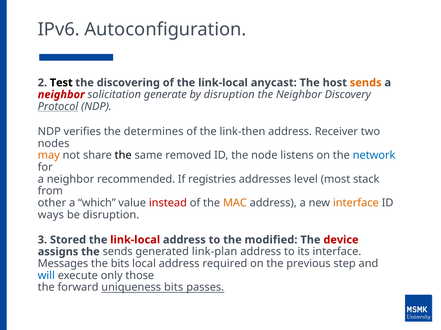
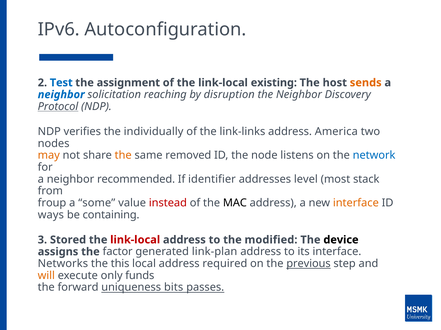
Test colour: black -> blue
discovering: discovering -> assignment
anycast: anycast -> existing
neighbor at (61, 95) colour: red -> blue
generate: generate -> reaching
determines: determines -> individually
link-then: link-then -> link-links
Receiver: Receiver -> America
the at (123, 156) colour: black -> orange
registries: registries -> identifier
other: other -> froup
which: which -> some
MAC colour: orange -> black
be disruption: disruption -> containing
device colour: red -> black
the sends: sends -> factor
Messages: Messages -> Networks
the bits: bits -> this
previous underline: none -> present
will colour: blue -> orange
those: those -> funds
